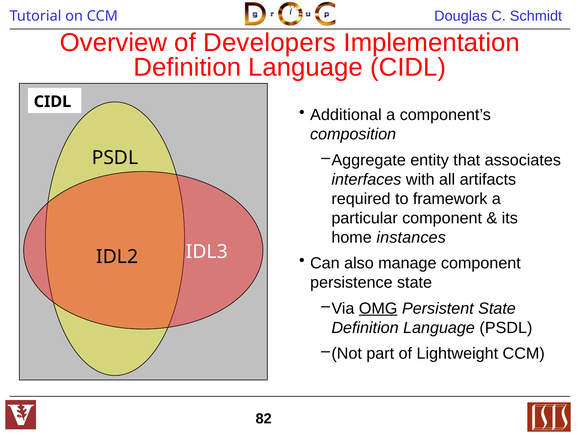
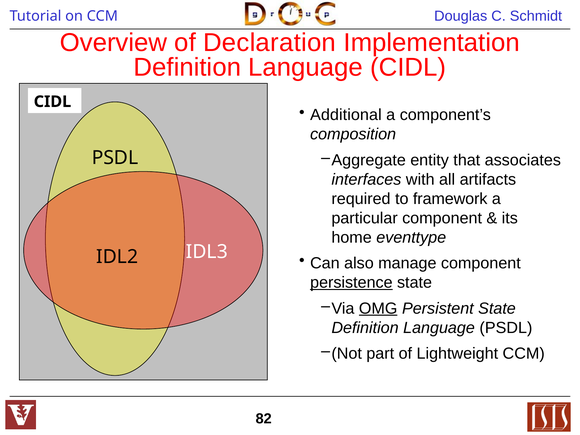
Developers: Developers -> Declaration
instances: instances -> eventtype
persistence underline: none -> present
